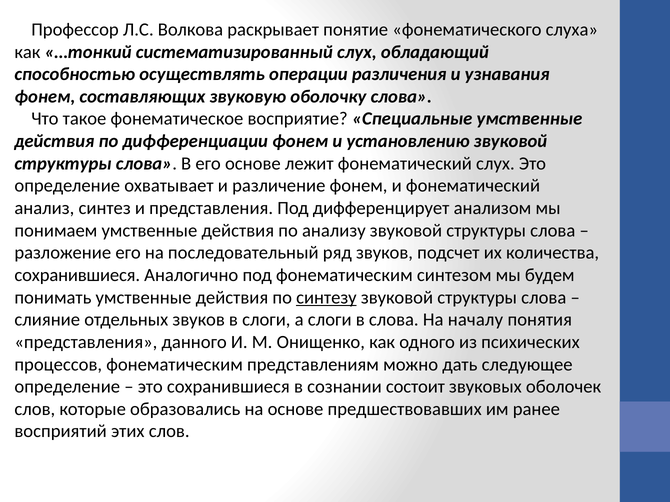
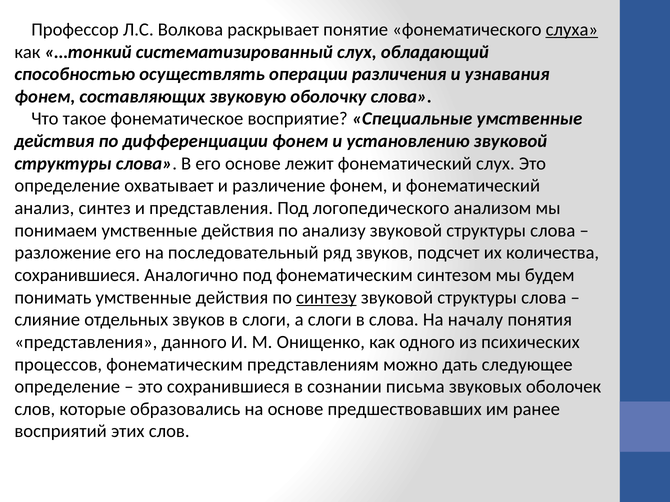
слуха underline: none -> present
дифференцирует: дифференцирует -> логопедического
состоит: состоит -> письма
